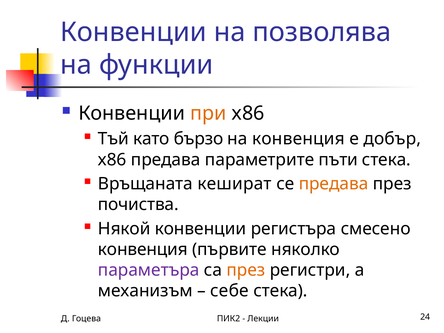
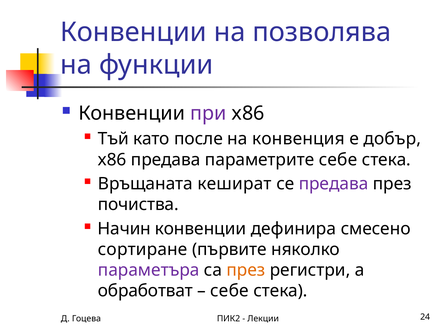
при colour: orange -> purple
бързо: бързо -> после
параметрите пъти: пъти -> себе
предава at (334, 184) colour: orange -> purple
Някой: Някой -> Начин
регистъра: регистъра -> дефинира
конвенция at (143, 249): конвенция -> сортиране
механизъм: механизъм -> обработват
